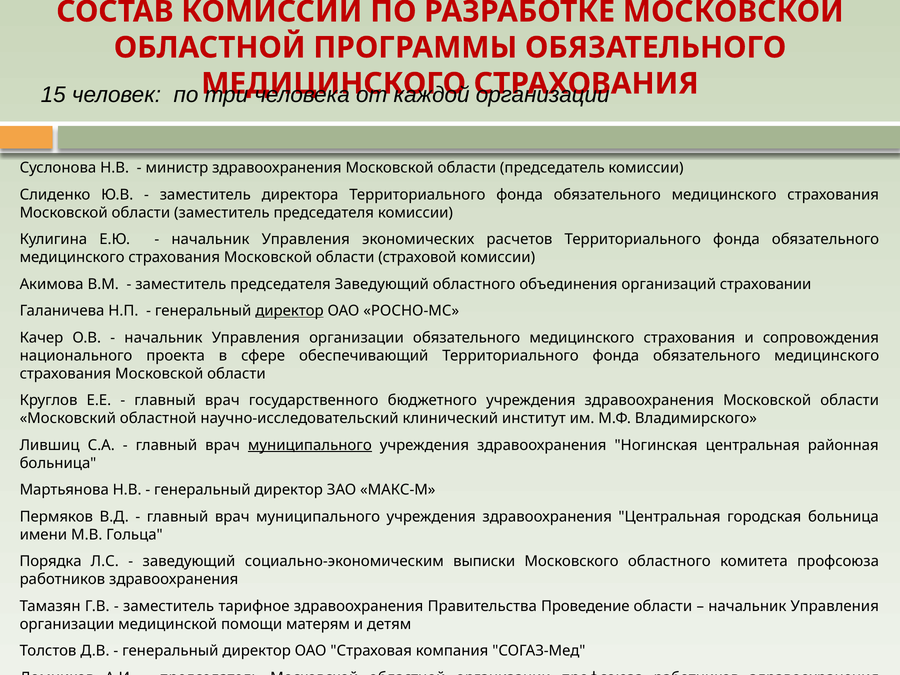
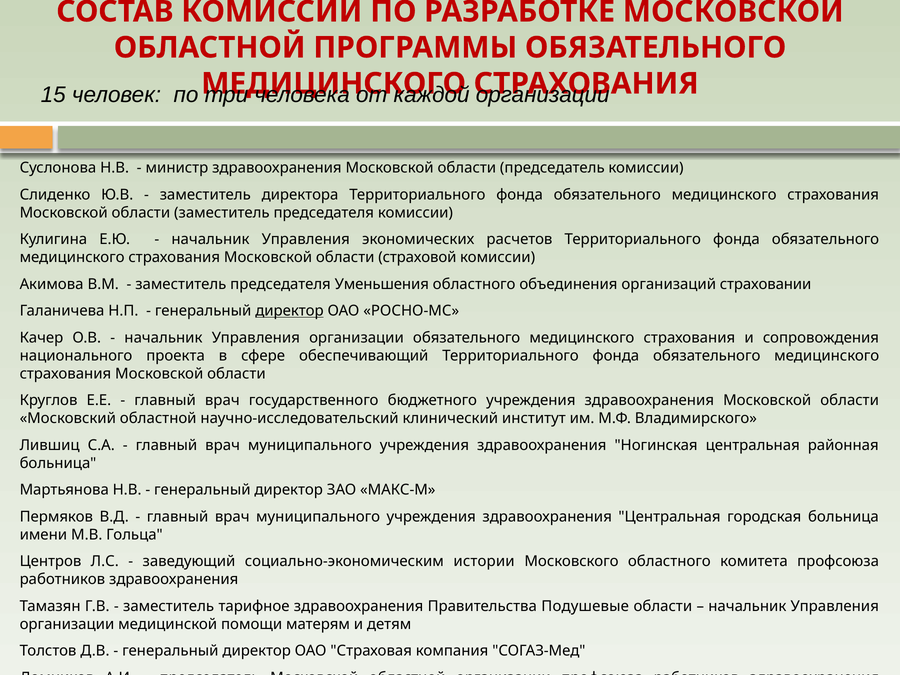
председателя Заведующий: Заведующий -> Уменьшения
муниципального at (310, 445) underline: present -> none
Порядка: Порядка -> Центров
выписки: выписки -> истории
Проведение: Проведение -> Подушевые
